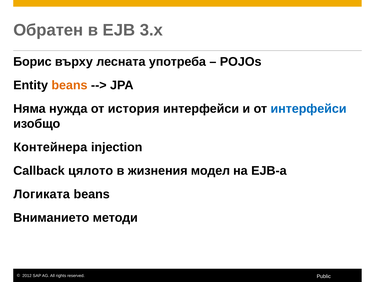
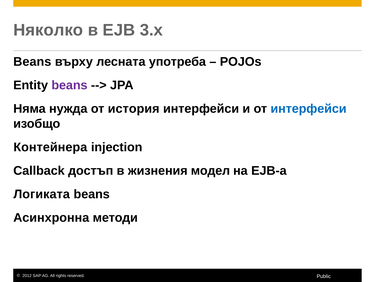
Обратен: Обратен -> Няколко
Борис at (32, 62): Борис -> Beans
beans at (69, 85) colour: orange -> purple
цялото: цялото -> достъп
Вниманието: Вниманието -> Асинхронна
